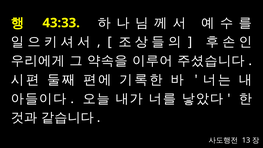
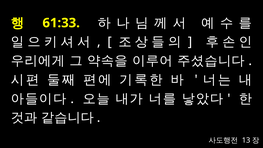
43:33: 43:33 -> 61:33
